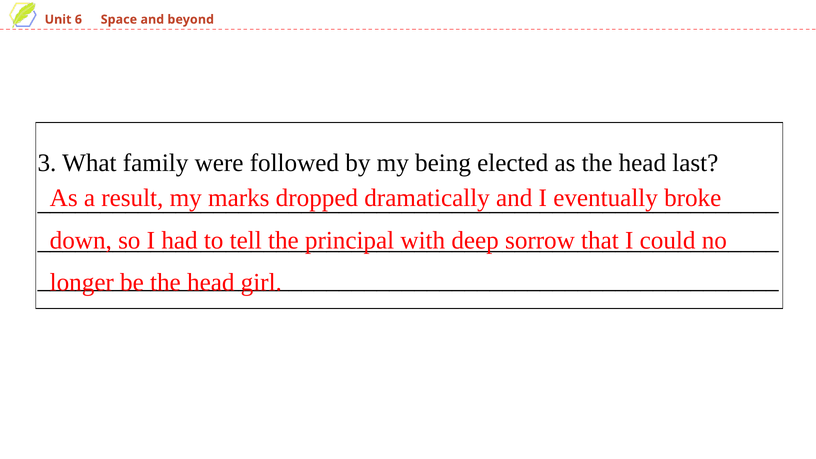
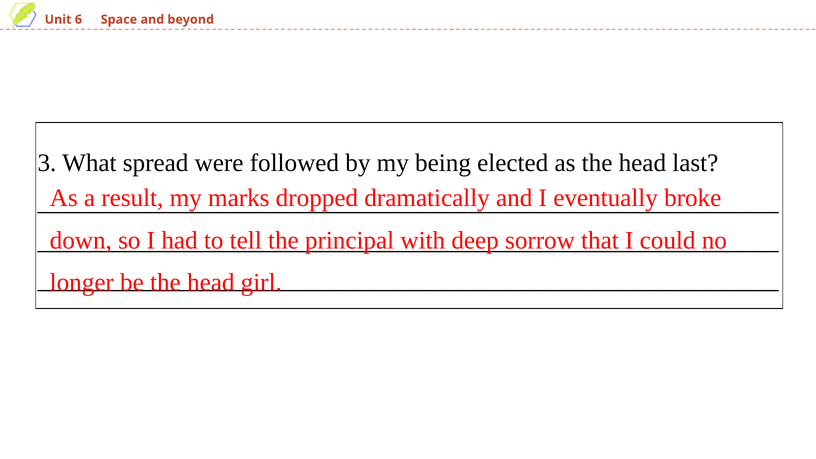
family: family -> spread
